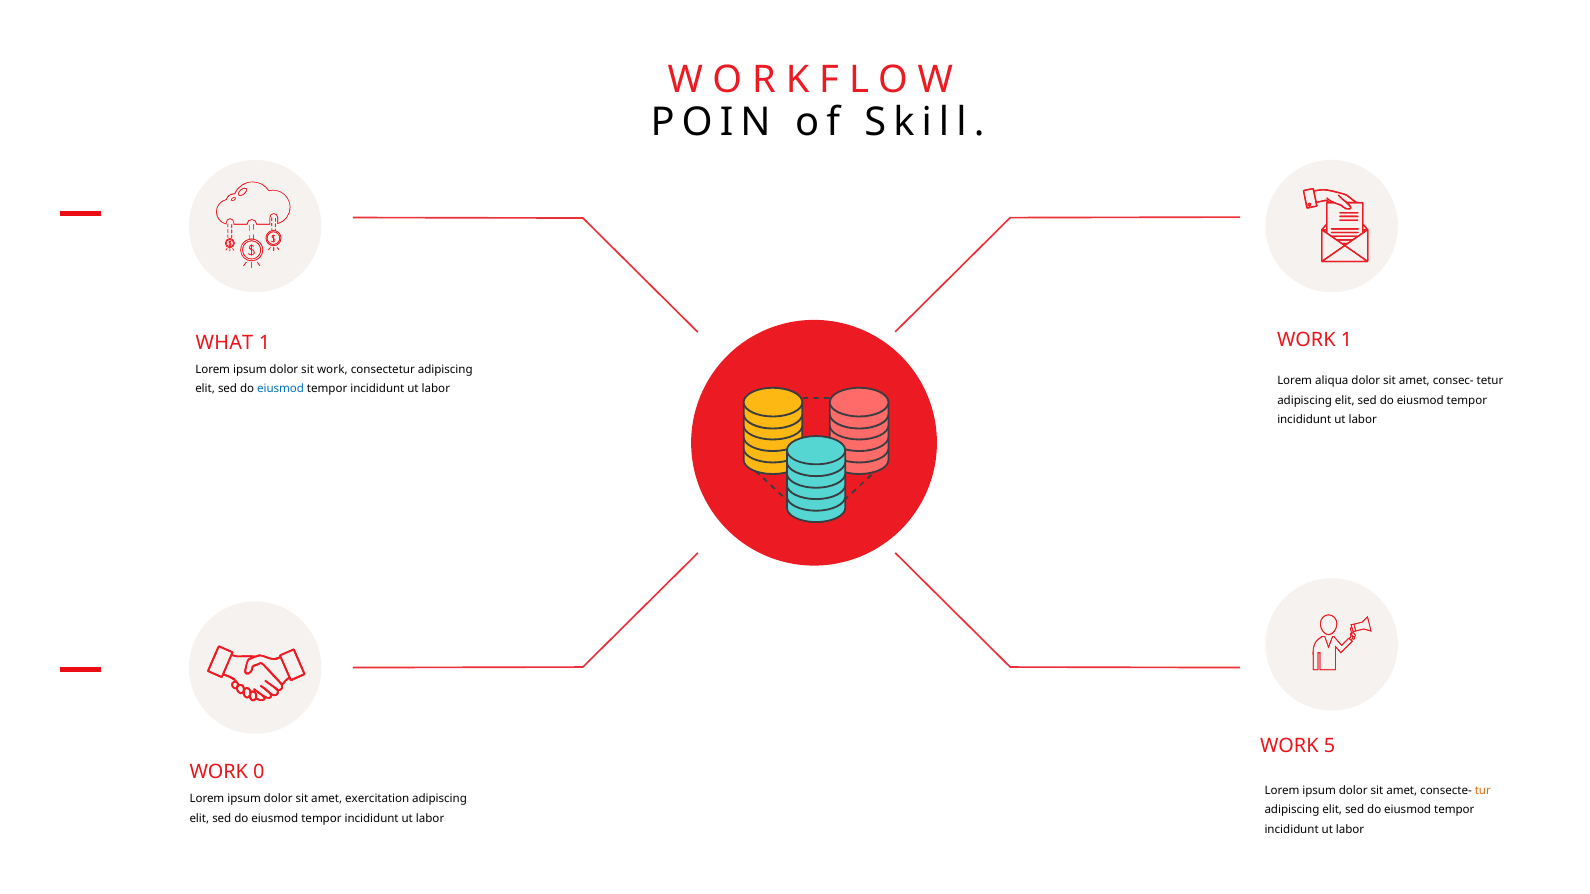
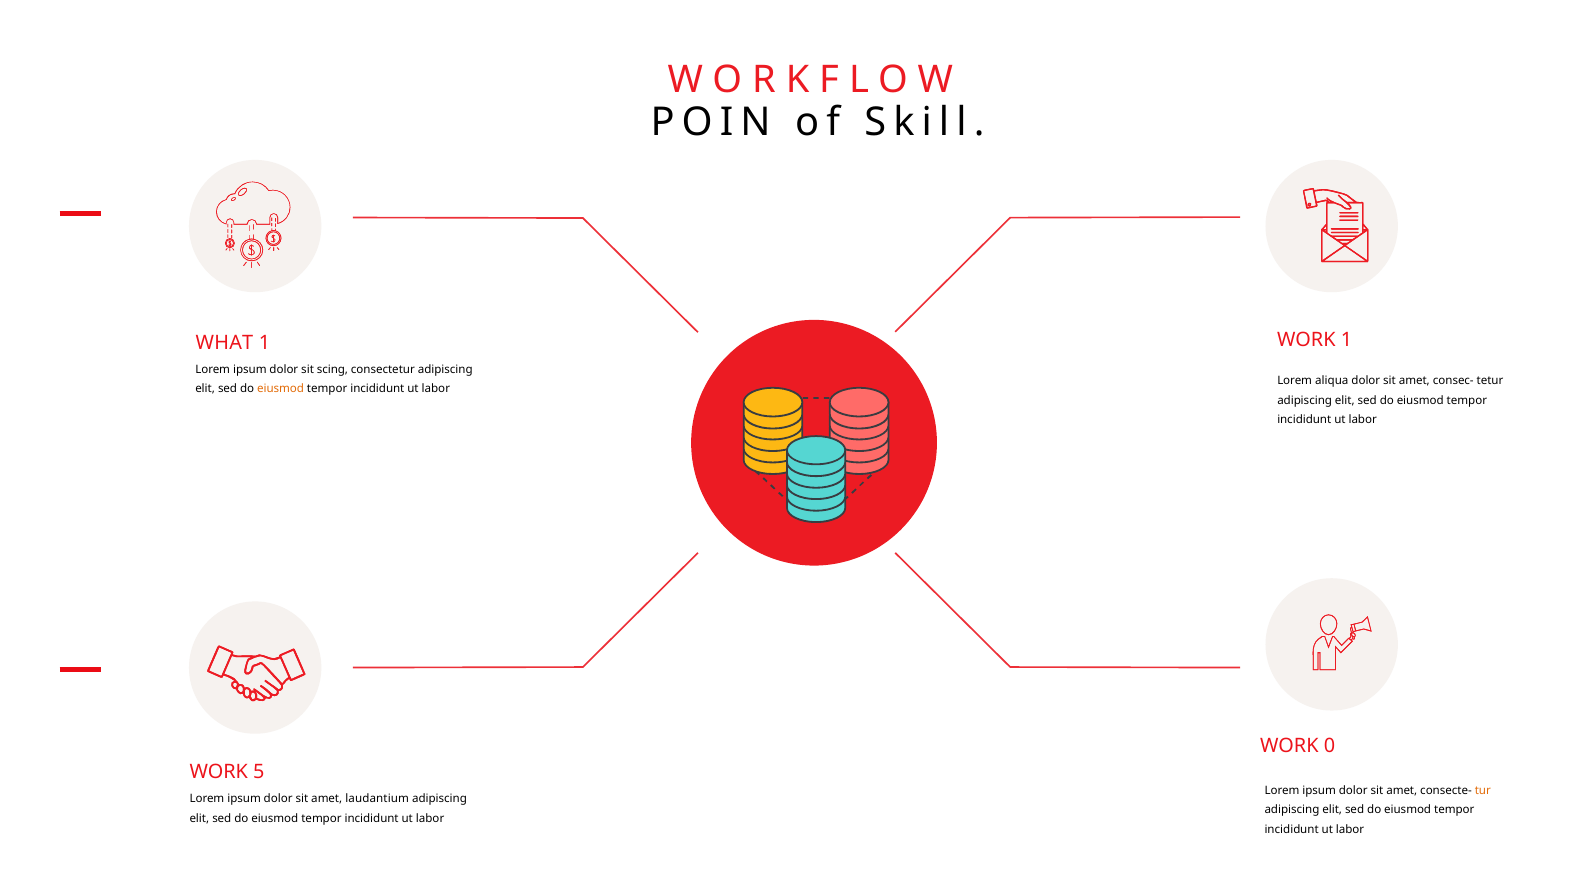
sit work: work -> scing
eiusmod at (281, 389) colour: blue -> orange
5: 5 -> 0
0: 0 -> 5
exercitation: exercitation -> laudantium
